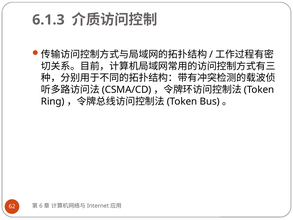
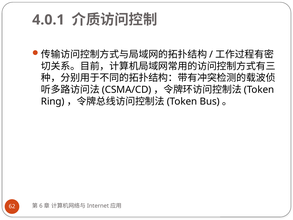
6.1.3: 6.1.3 -> 4.0.1
